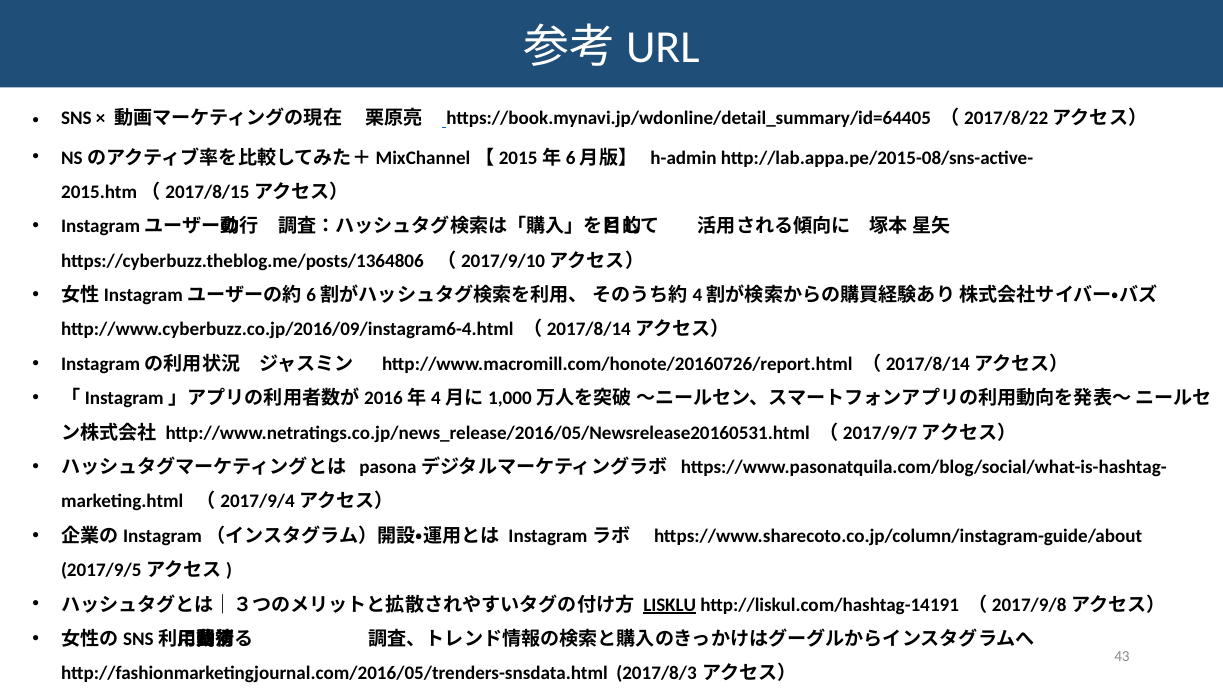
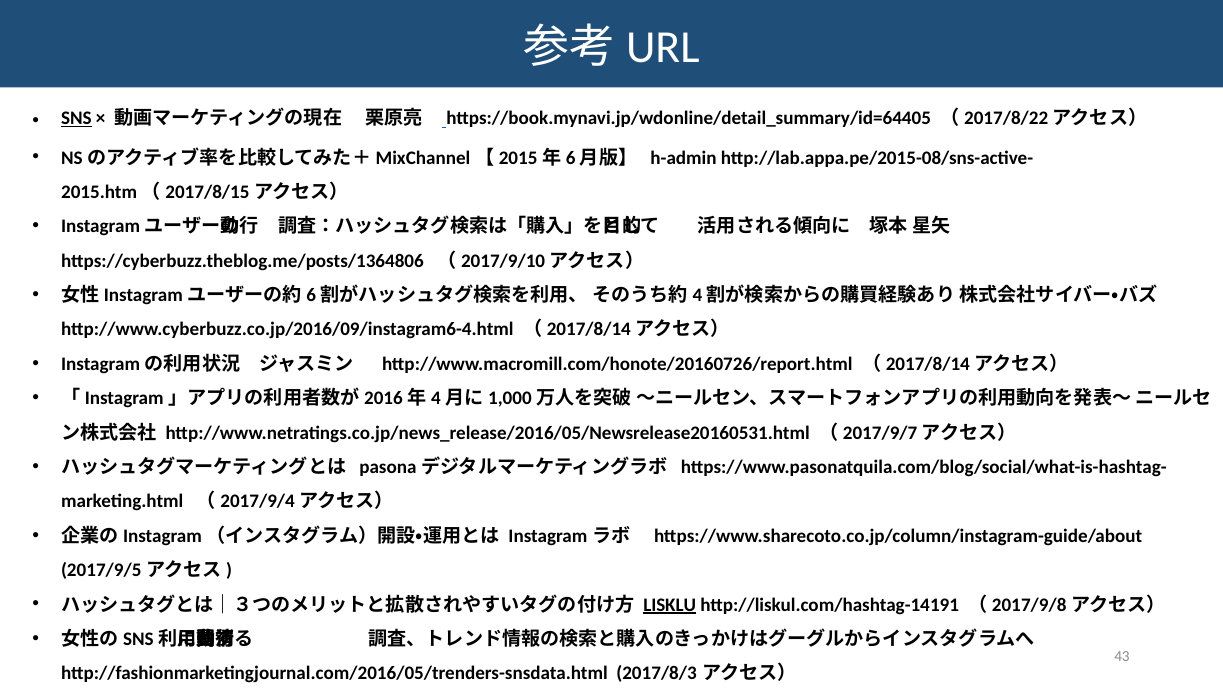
SNS underline: none -> present
